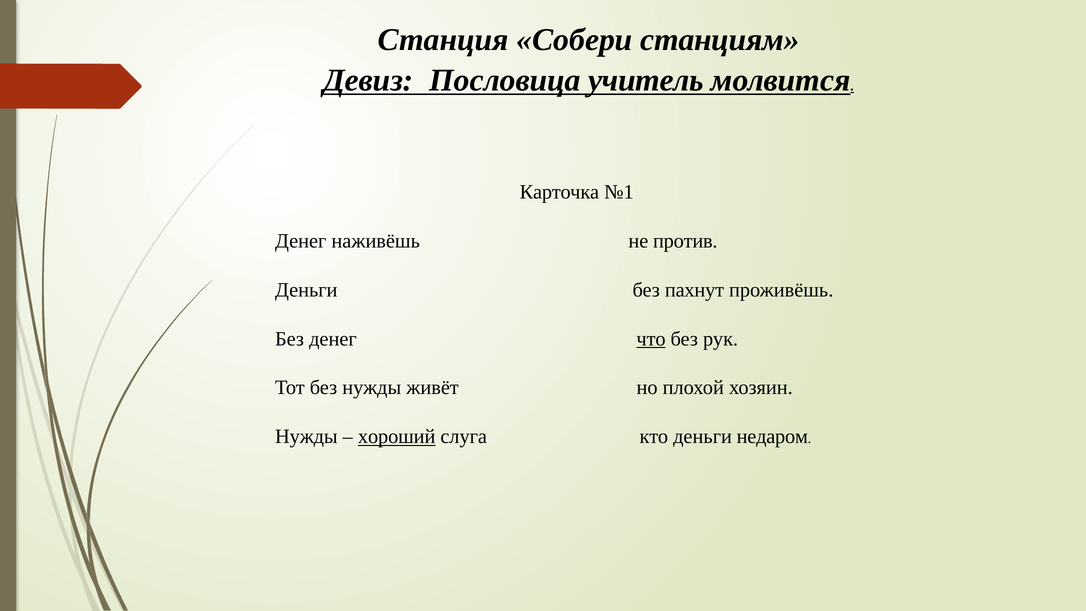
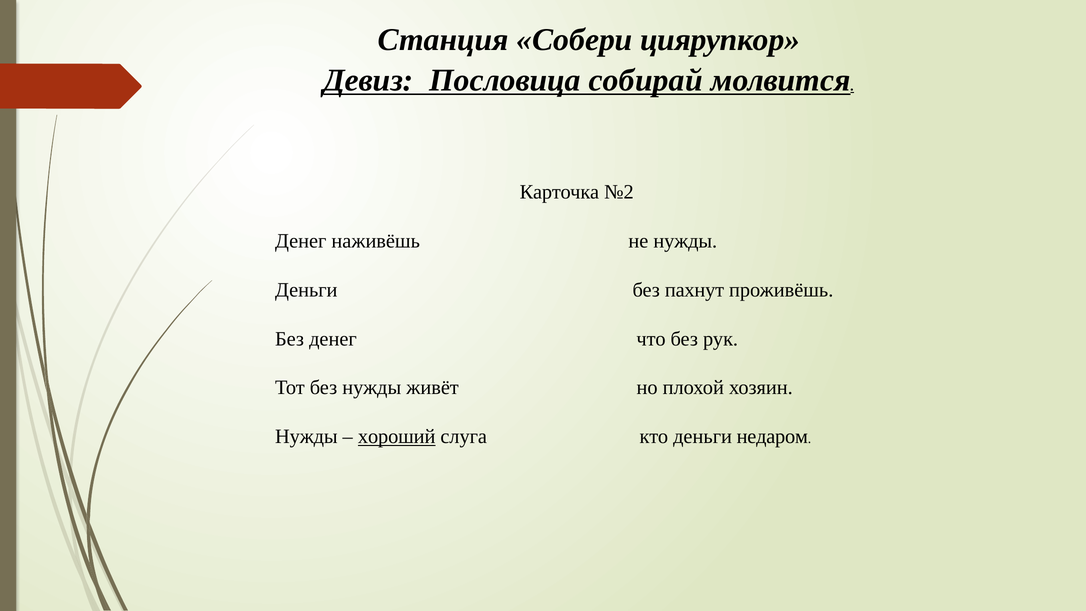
станциям: станциям -> циярупкор
учитель: учитель -> собирай
№1: №1 -> №2
не против: против -> нужды
что underline: present -> none
